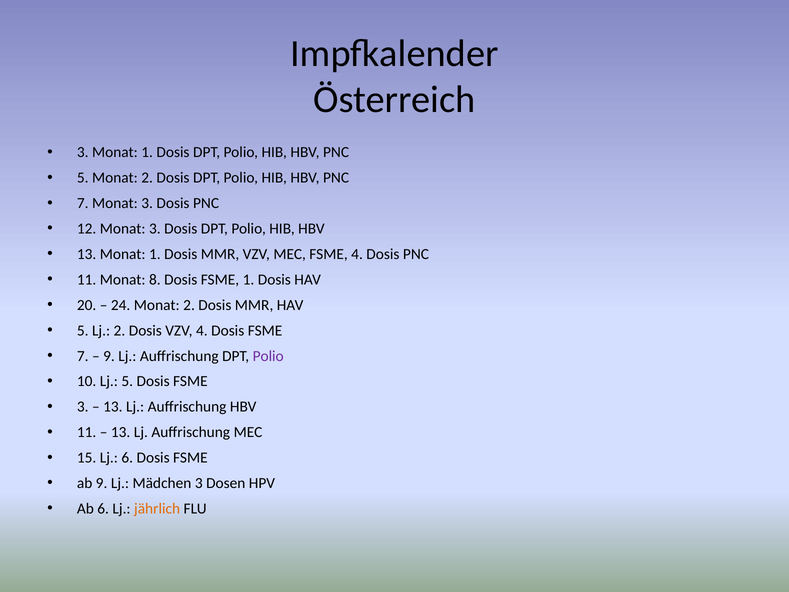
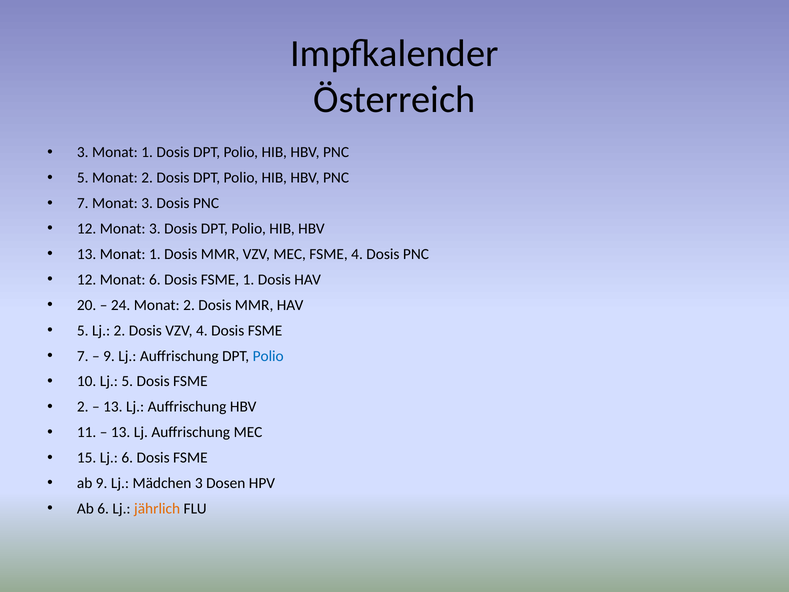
11 at (87, 280): 11 -> 12
Monat 8: 8 -> 6
Polio at (268, 356) colour: purple -> blue
3 at (83, 407): 3 -> 2
